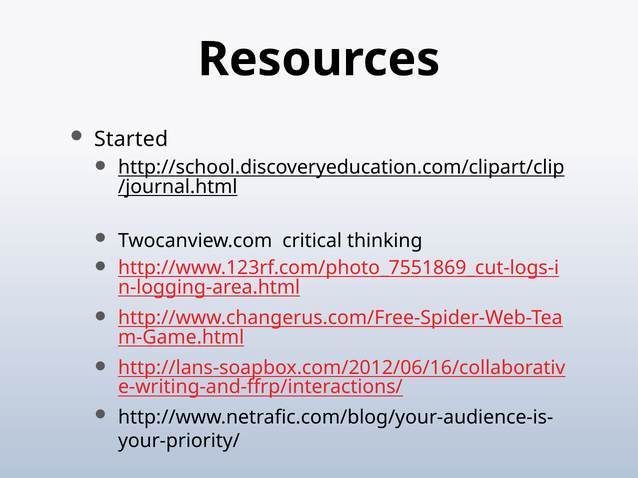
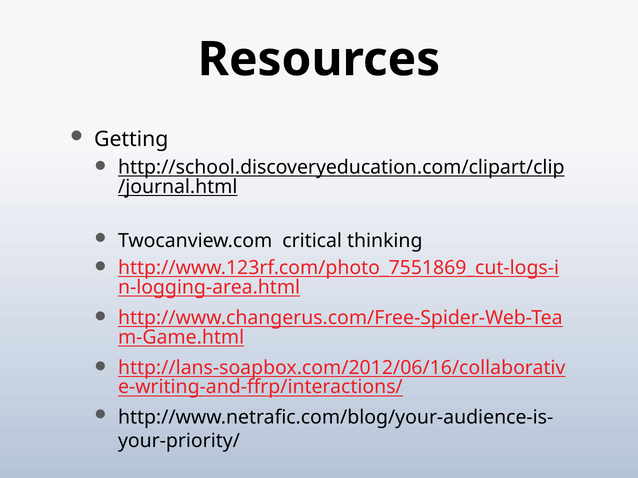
Started: Started -> Getting
